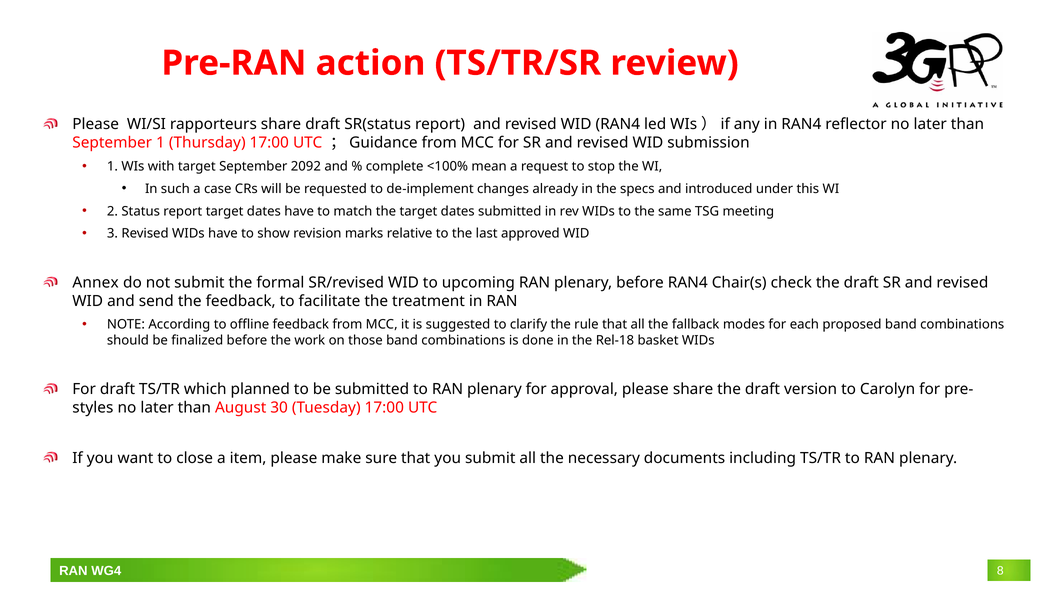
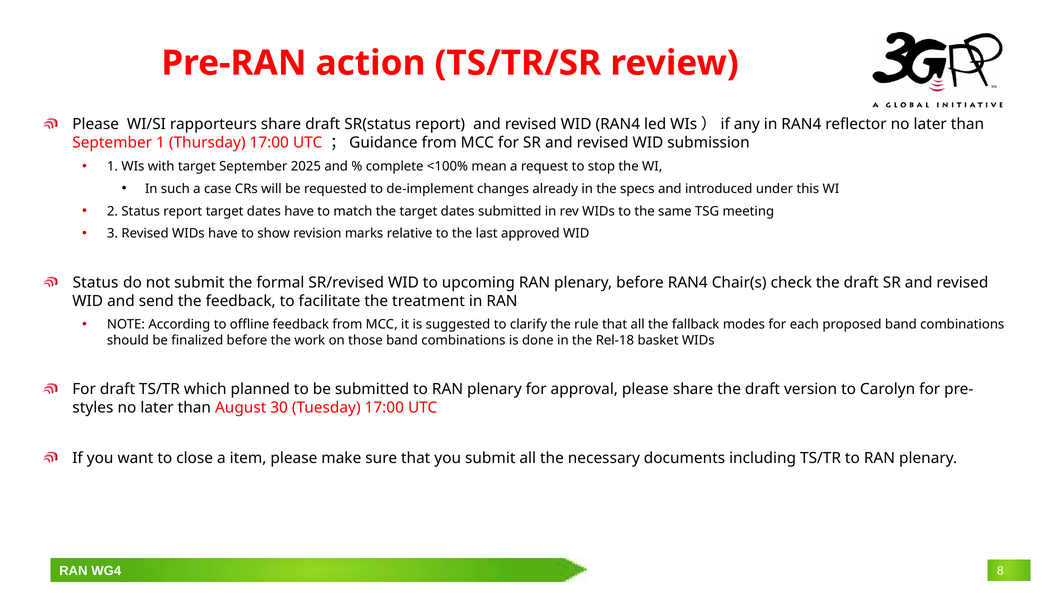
2092: 2092 -> 2025
Annex at (96, 283): Annex -> Status
